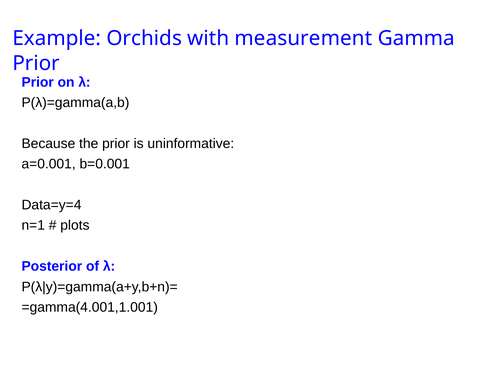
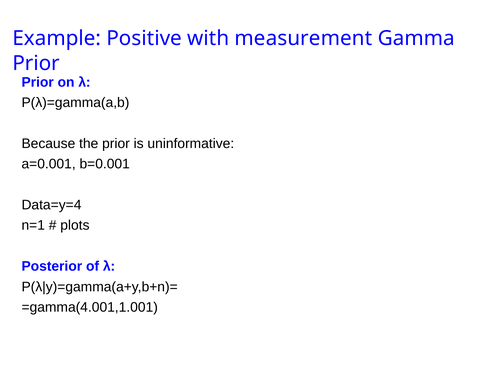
Orchids: Orchids -> Positive
